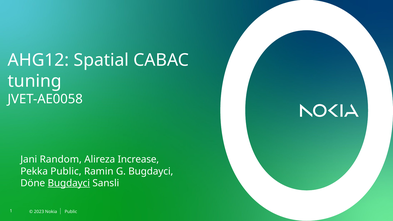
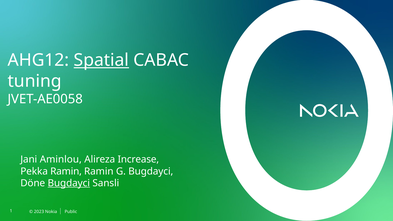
Spatial underline: none -> present
Random: Random -> Aminlou
Pekka Public: Public -> Ramin
